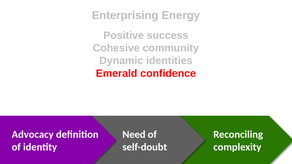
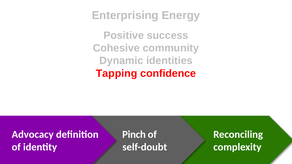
Emerald: Emerald -> Tapping
Need: Need -> Pinch
